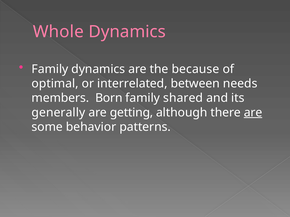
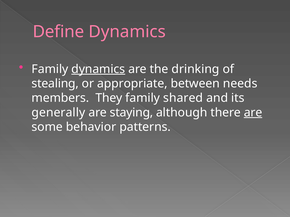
Whole: Whole -> Define
dynamics at (98, 69) underline: none -> present
because: because -> drinking
optimal: optimal -> stealing
interrelated: interrelated -> appropriate
Born: Born -> They
getting: getting -> staying
